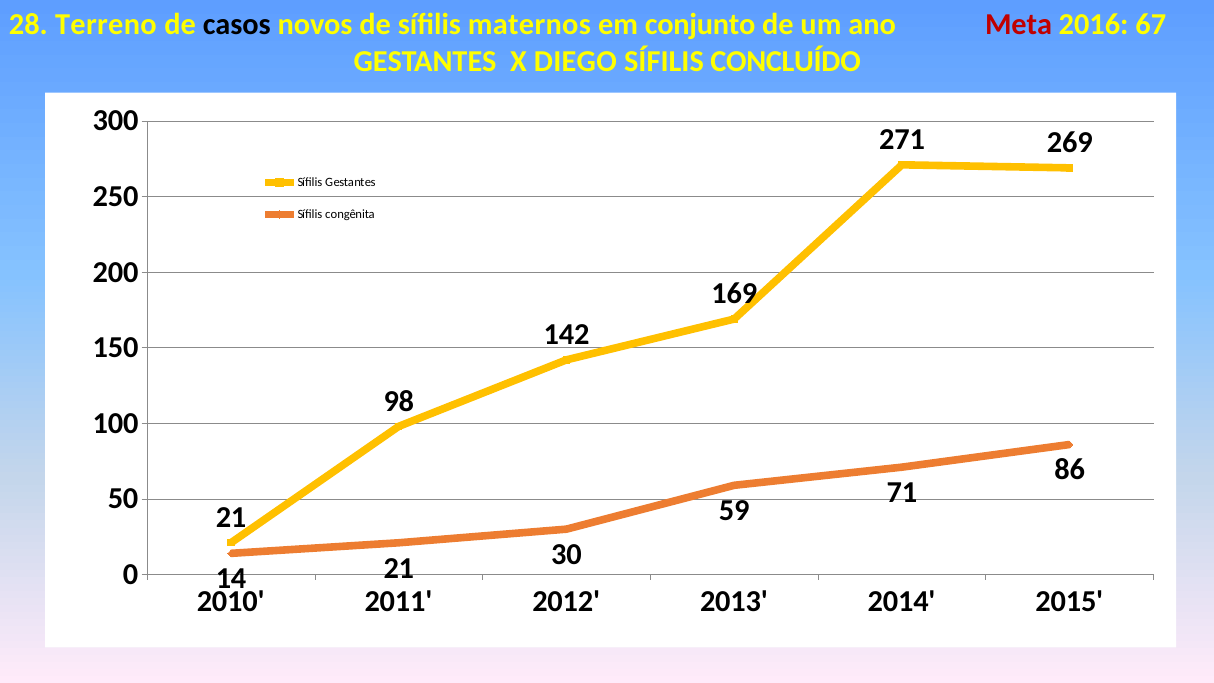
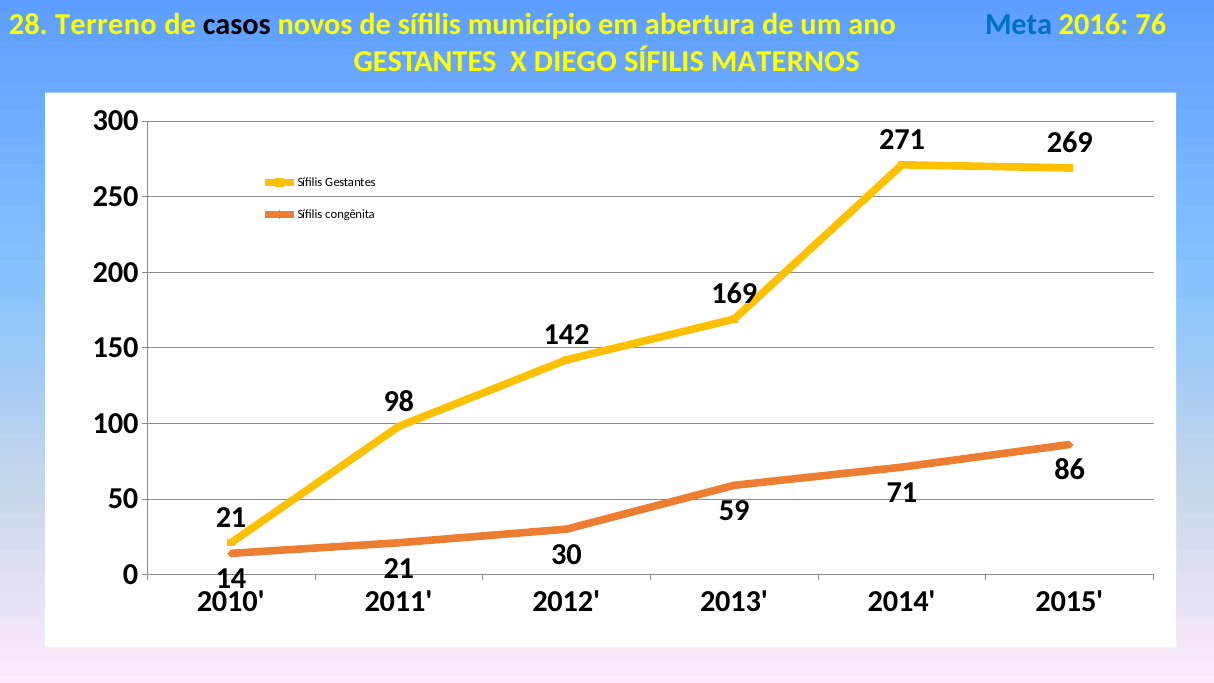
maternos: maternos -> município
conjunto: conjunto -> abertura
Meta colour: red -> blue
67: 67 -> 76
CONCLUÍDO: CONCLUÍDO -> MATERNOS
